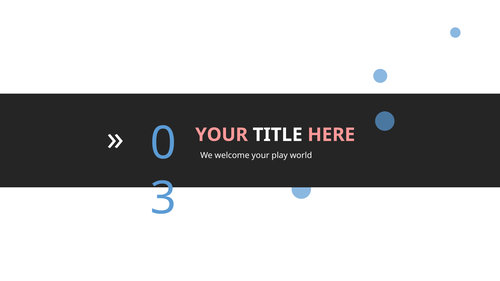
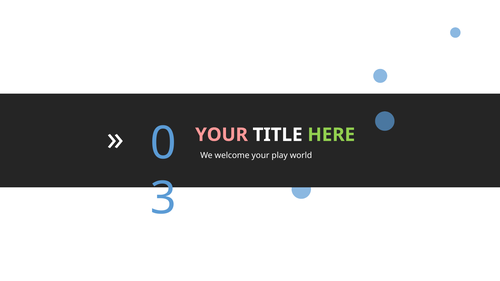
HERE colour: pink -> light green
